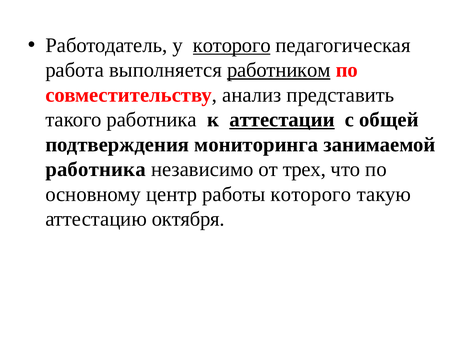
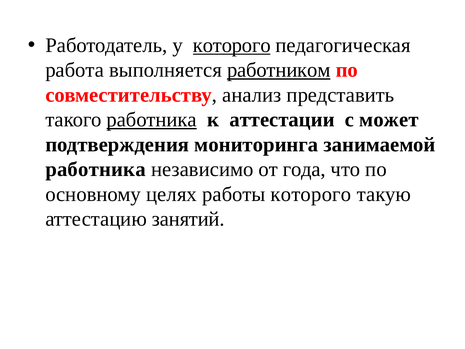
работника at (152, 120) underline: none -> present
аттестации underline: present -> none
общей: общей -> может
трех: трех -> года
центр: центр -> целях
октября: октября -> занятий
